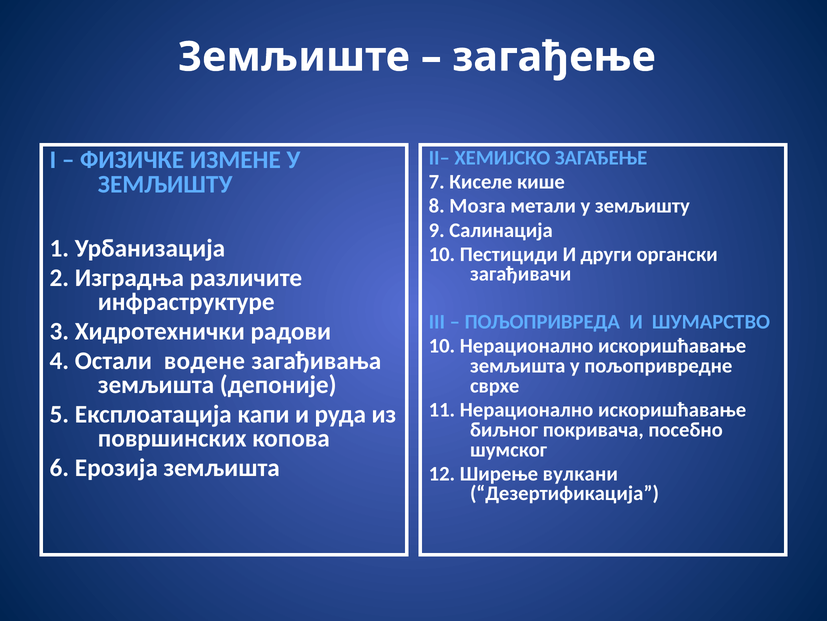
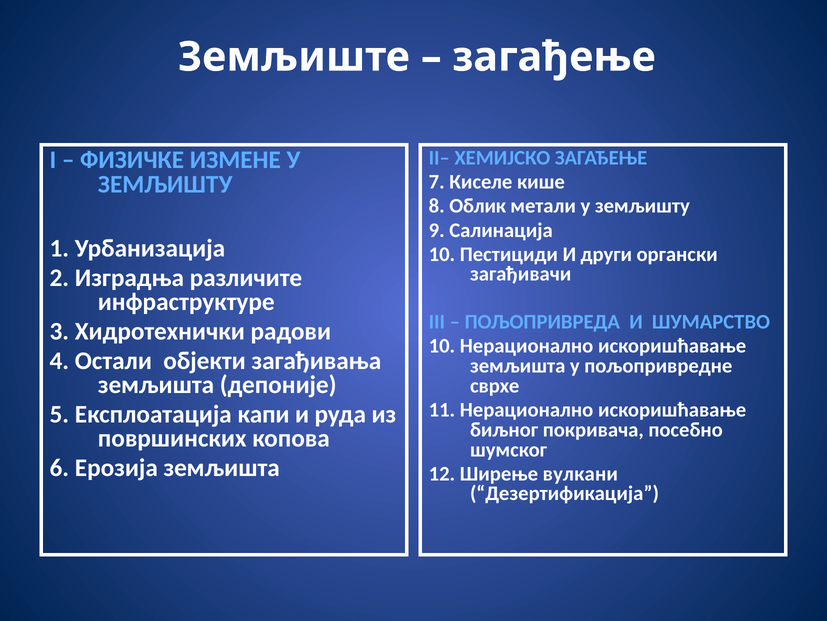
Мозга: Мозга -> Облик
водене: водене -> објекти
